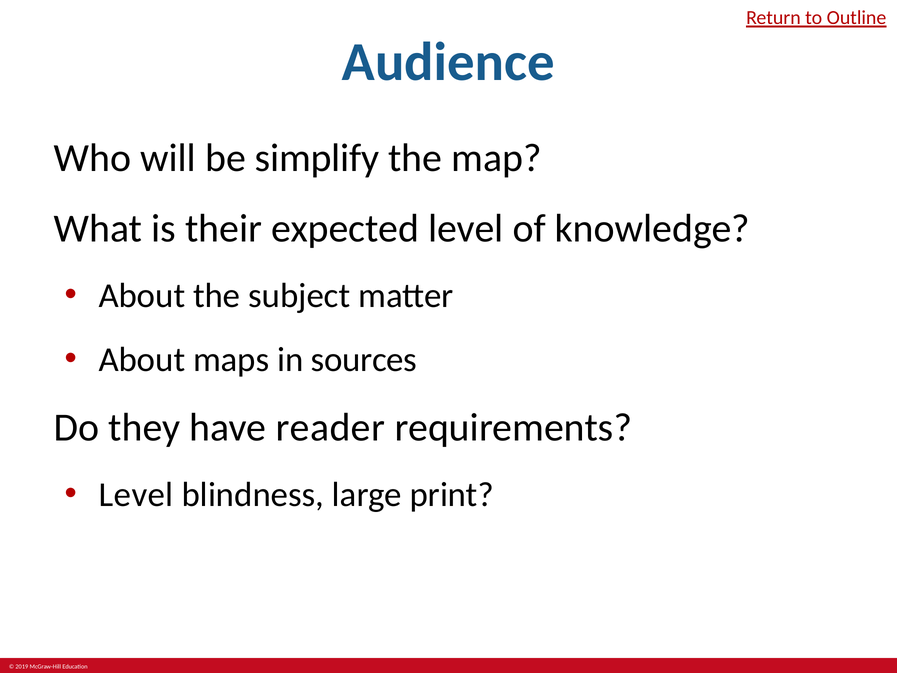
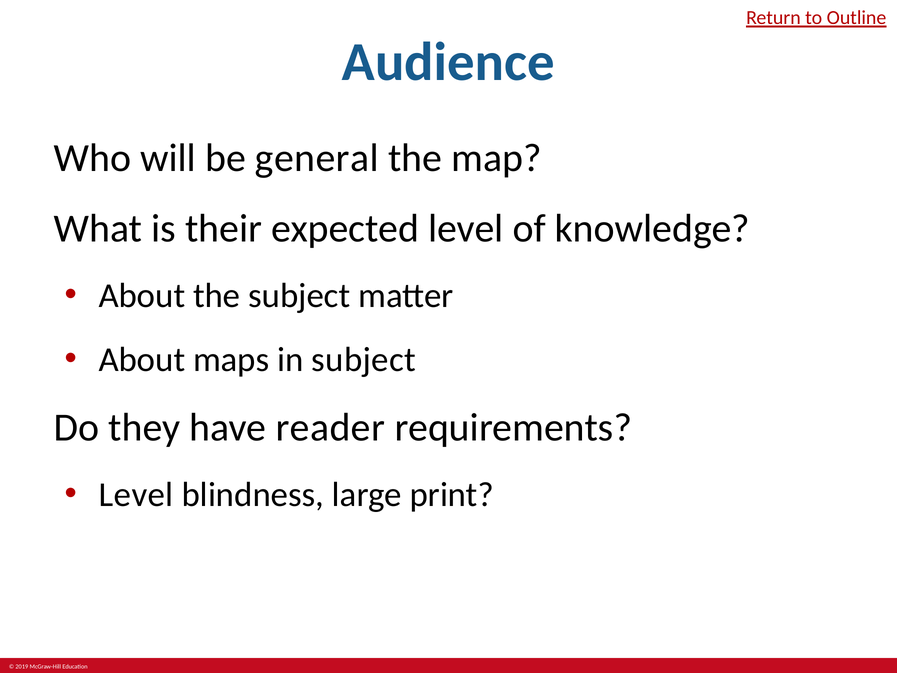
simplify: simplify -> general
in sources: sources -> subject
